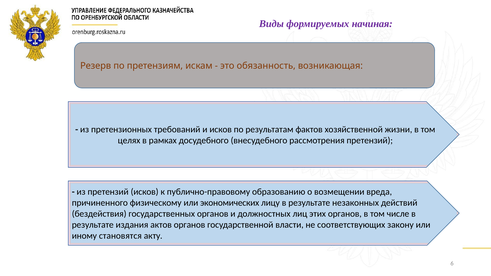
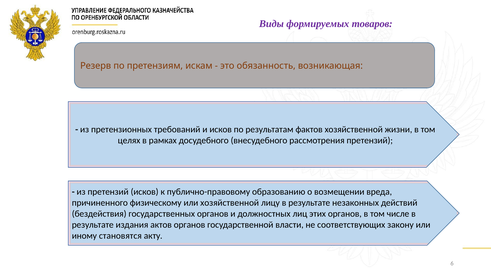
начиная: начиная -> товаров
или экономических: экономических -> хозяйственной
